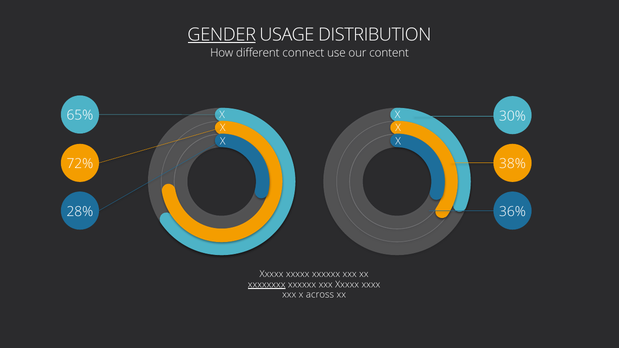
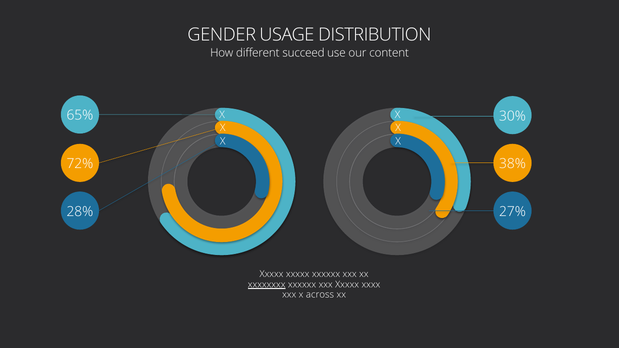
GENDER underline: present -> none
connect: connect -> succeed
36%: 36% -> 27%
